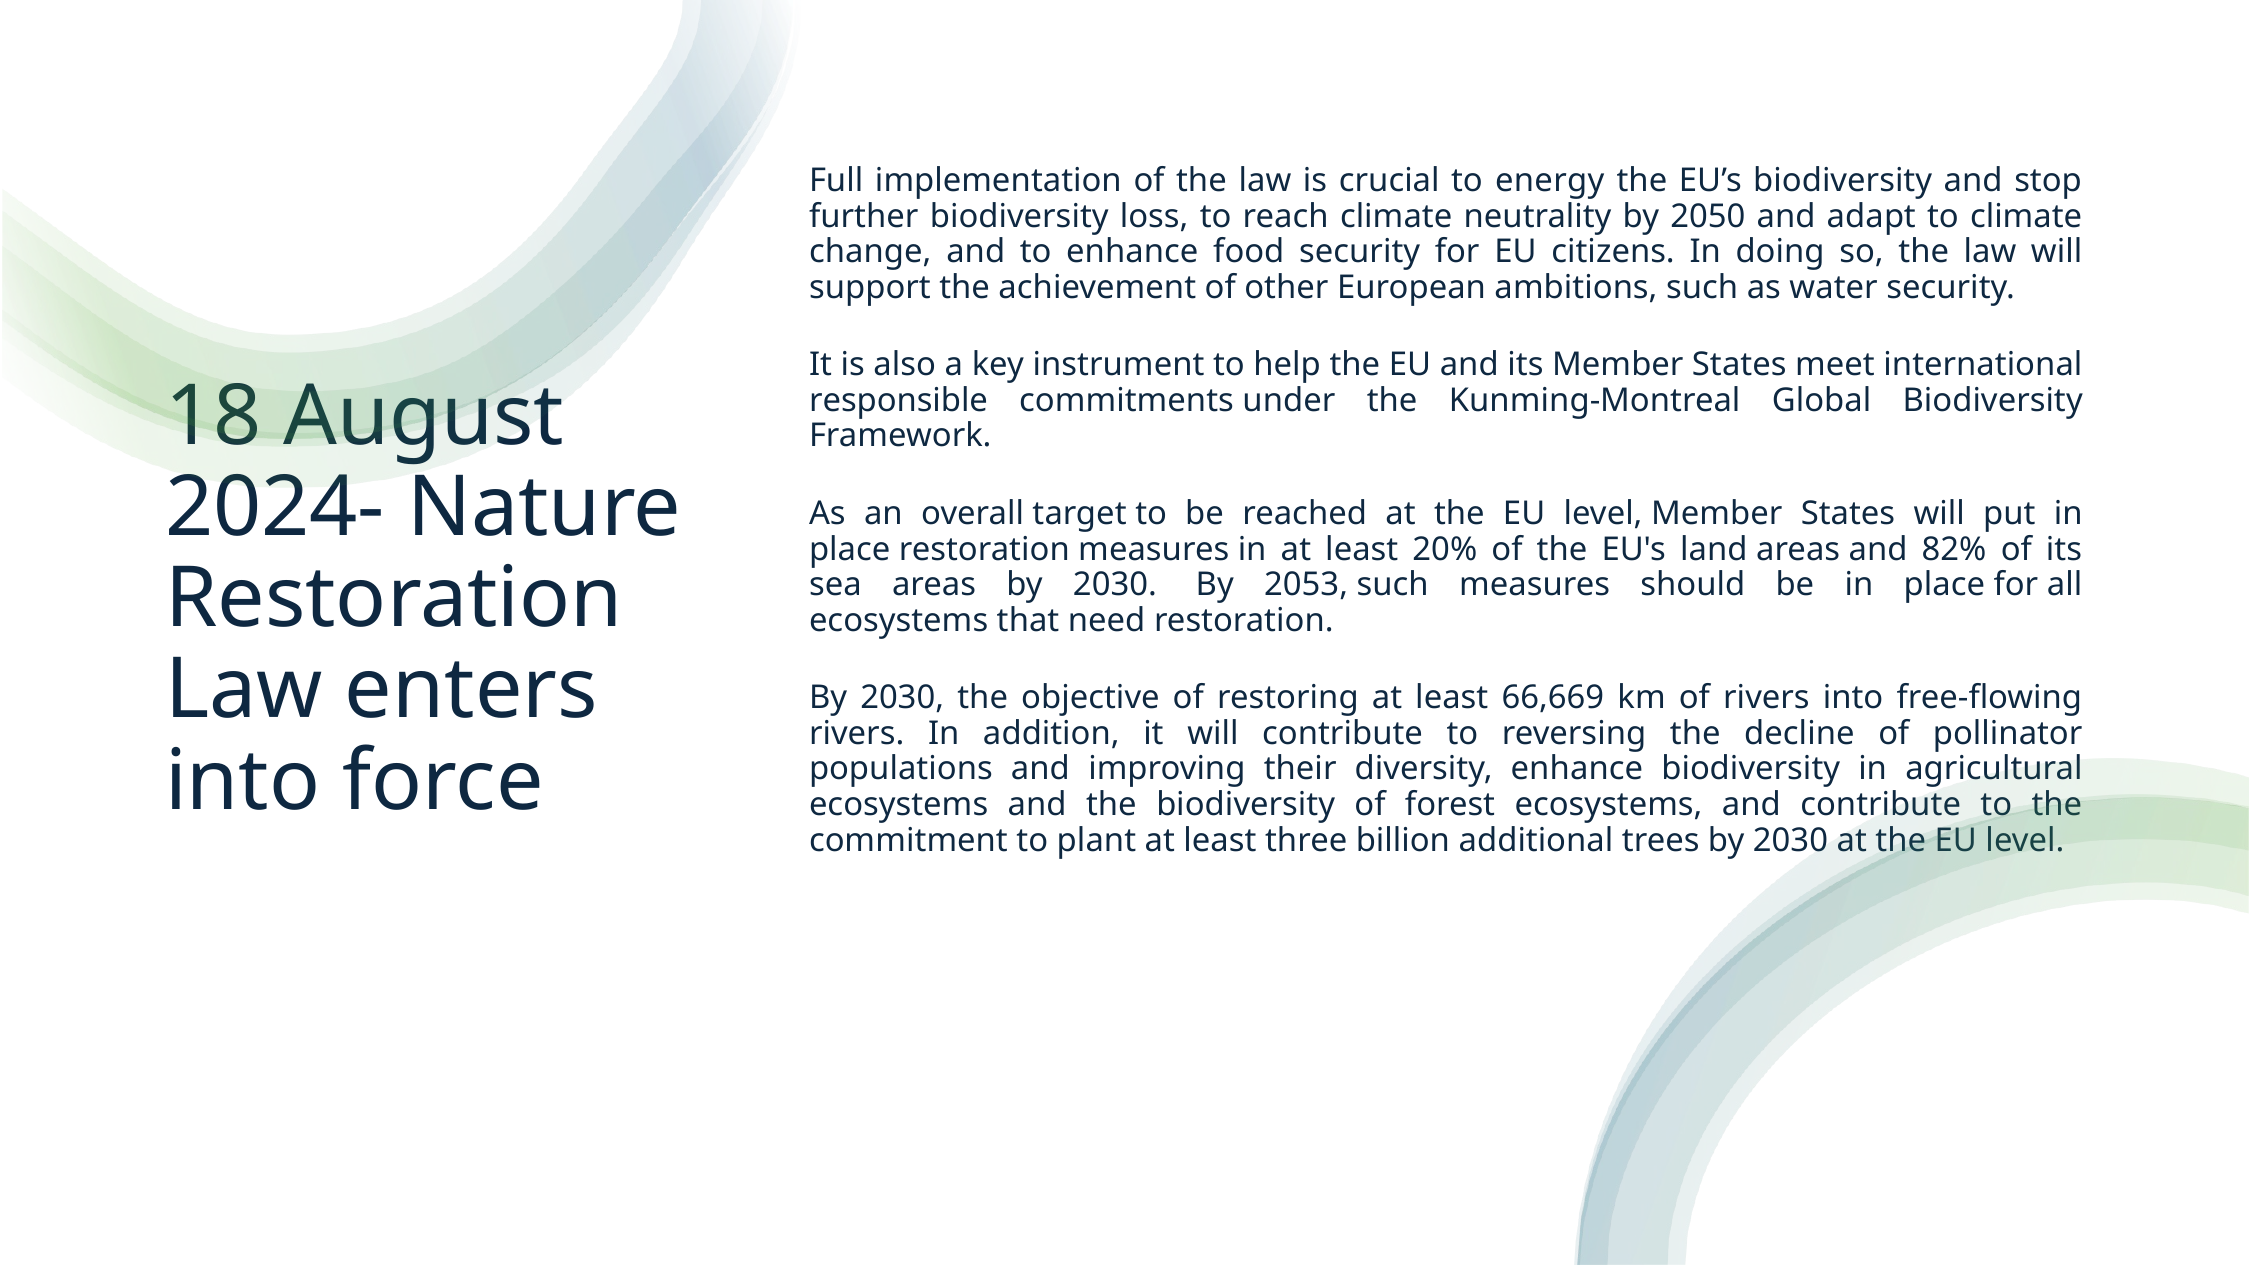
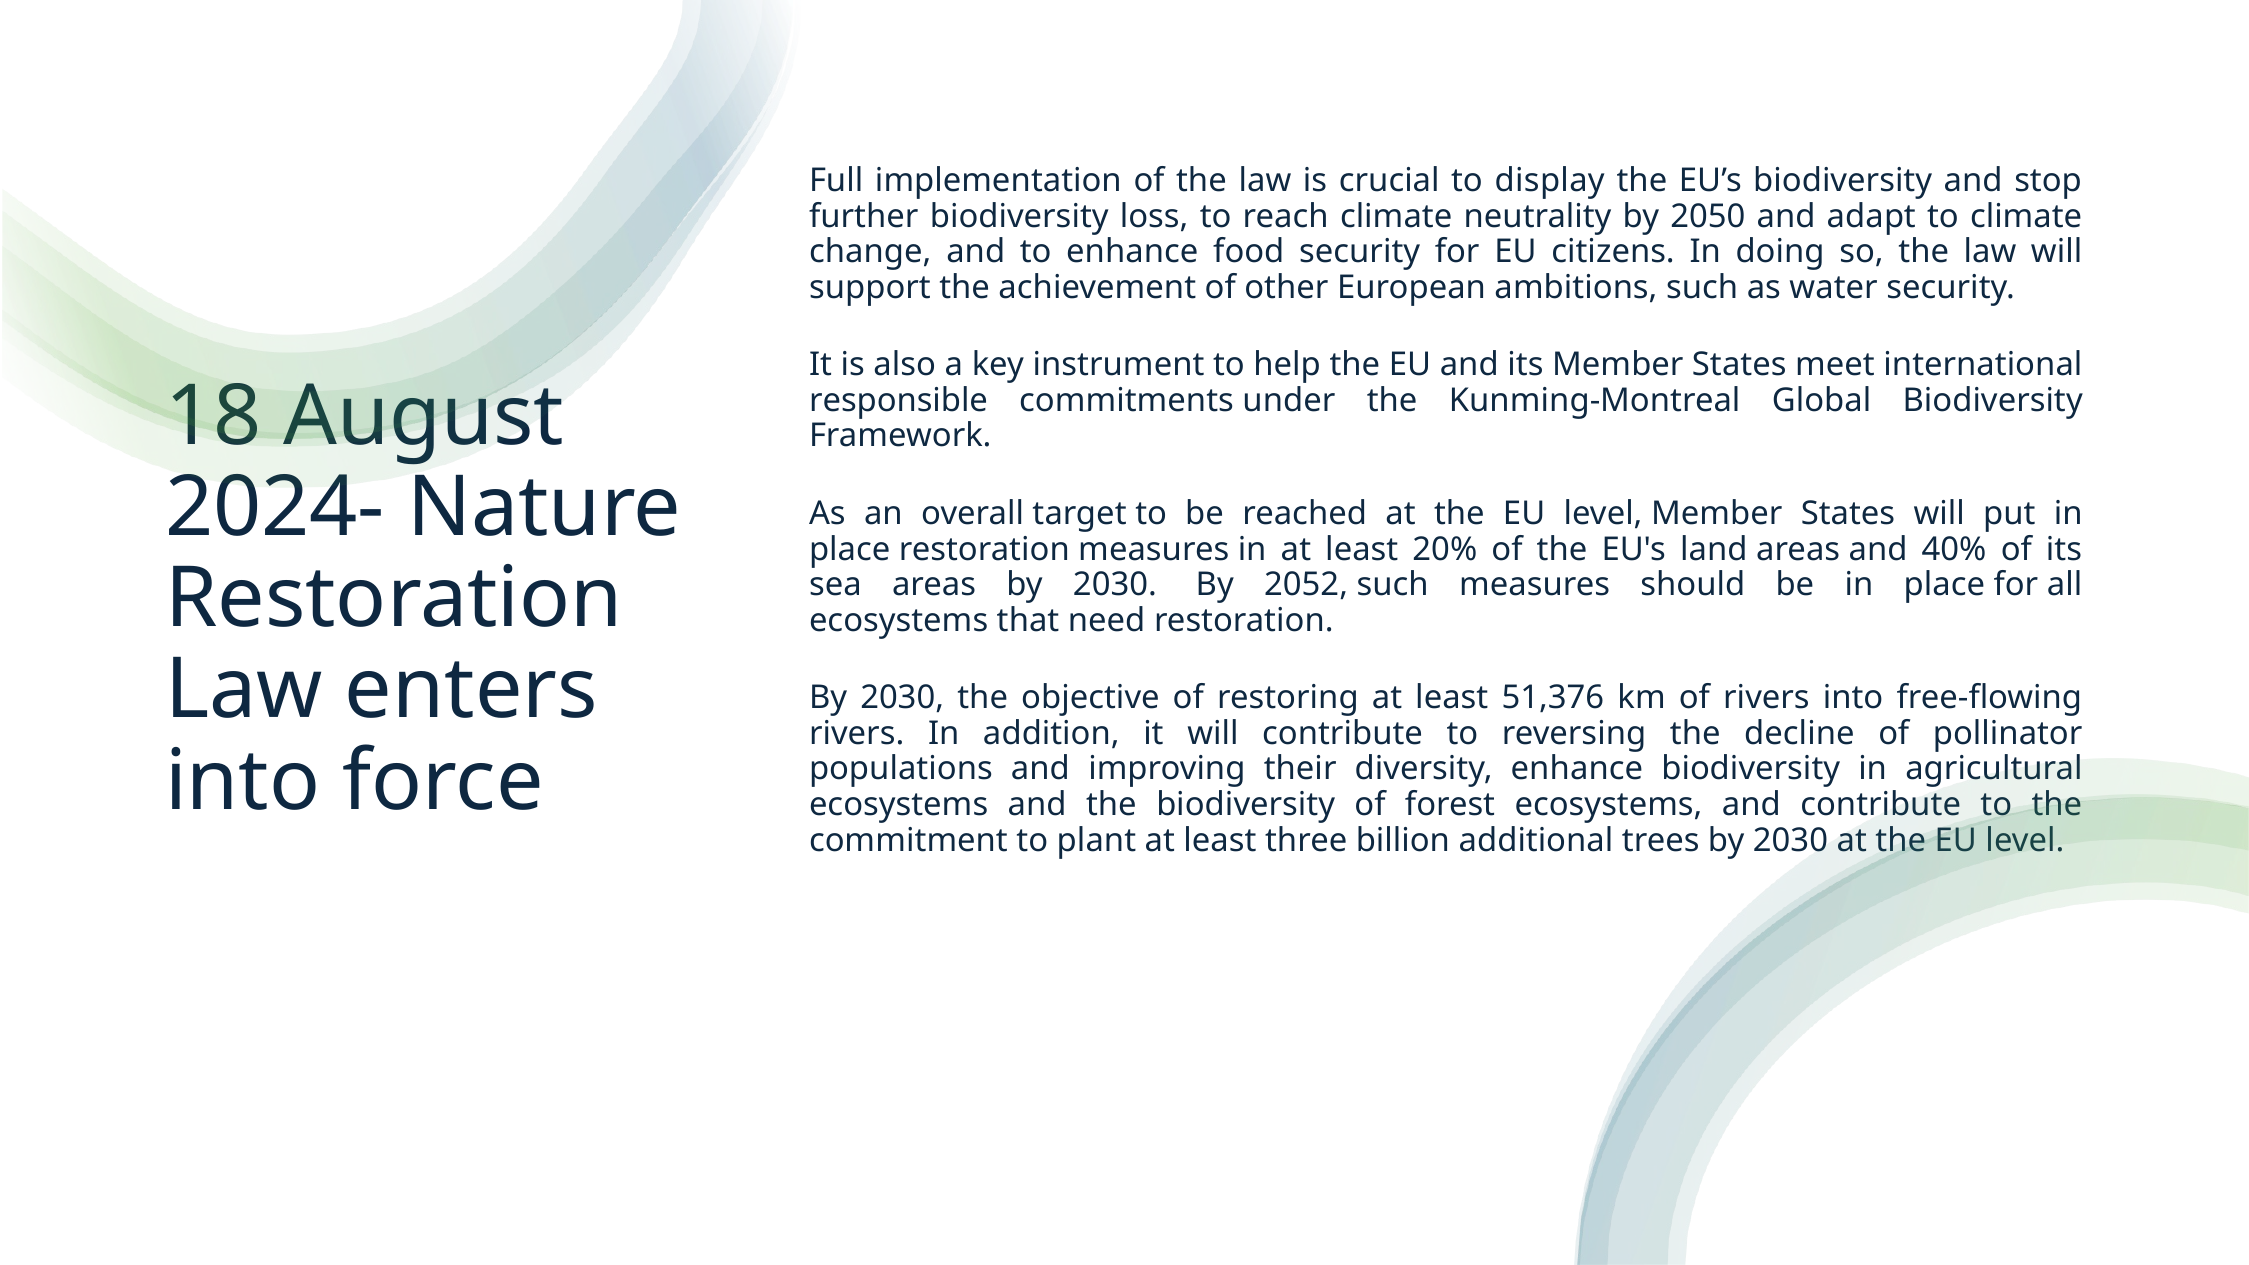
energy: energy -> display
82%: 82% -> 40%
2053: 2053 -> 2052
66,669: 66,669 -> 51,376
